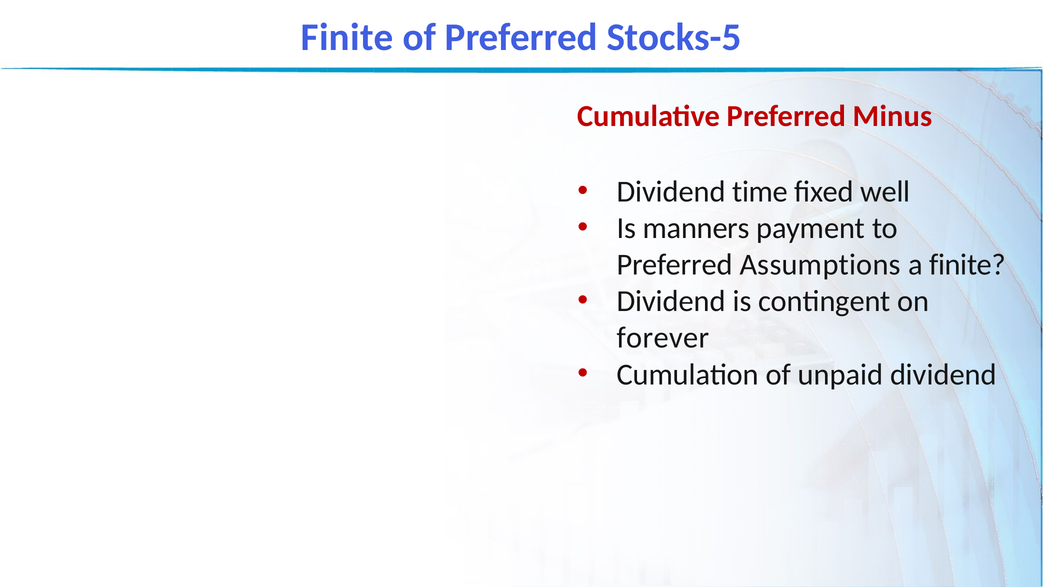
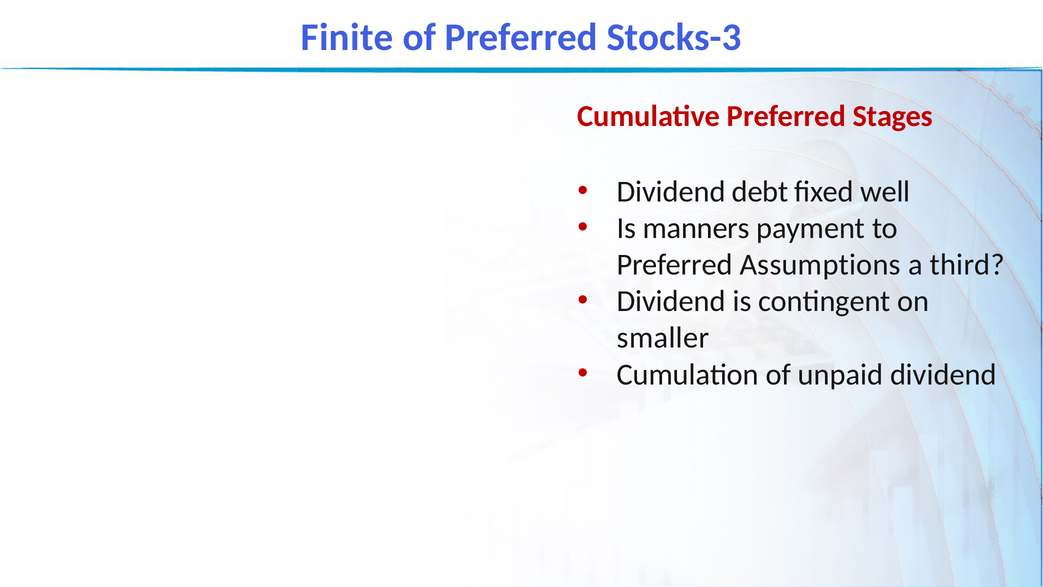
Stocks-5: Stocks-5 -> Stocks-3
Minus: Minus -> Stages
time: time -> debt
a finite: finite -> third
forever: forever -> smaller
